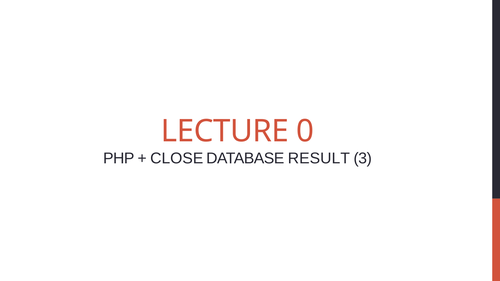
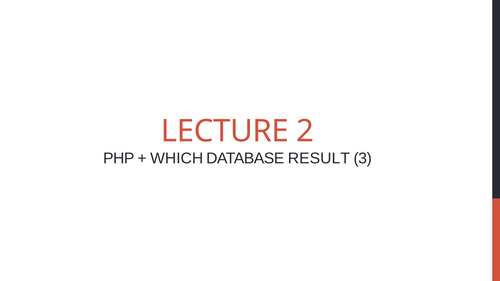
0: 0 -> 2
CLOSE: CLOSE -> WHICH
